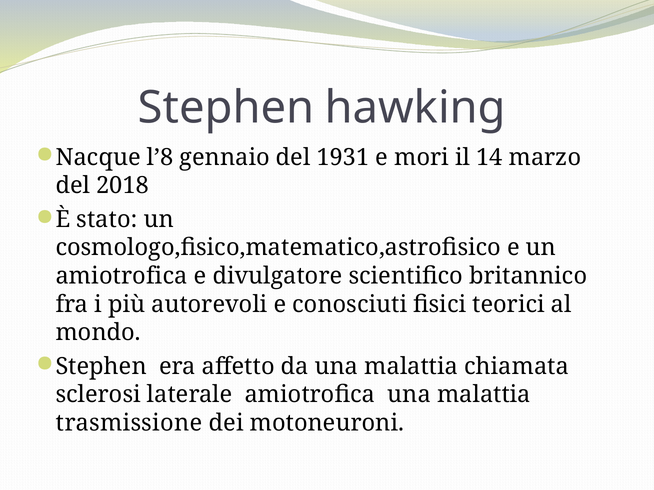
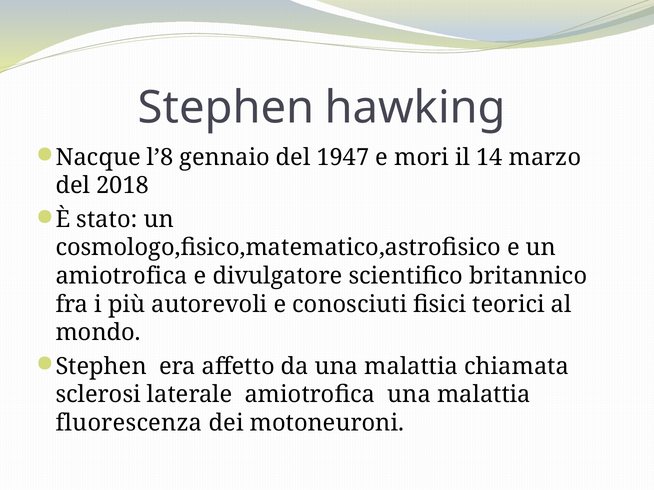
1931: 1931 -> 1947
trasmissione: trasmissione -> fluorescenza
